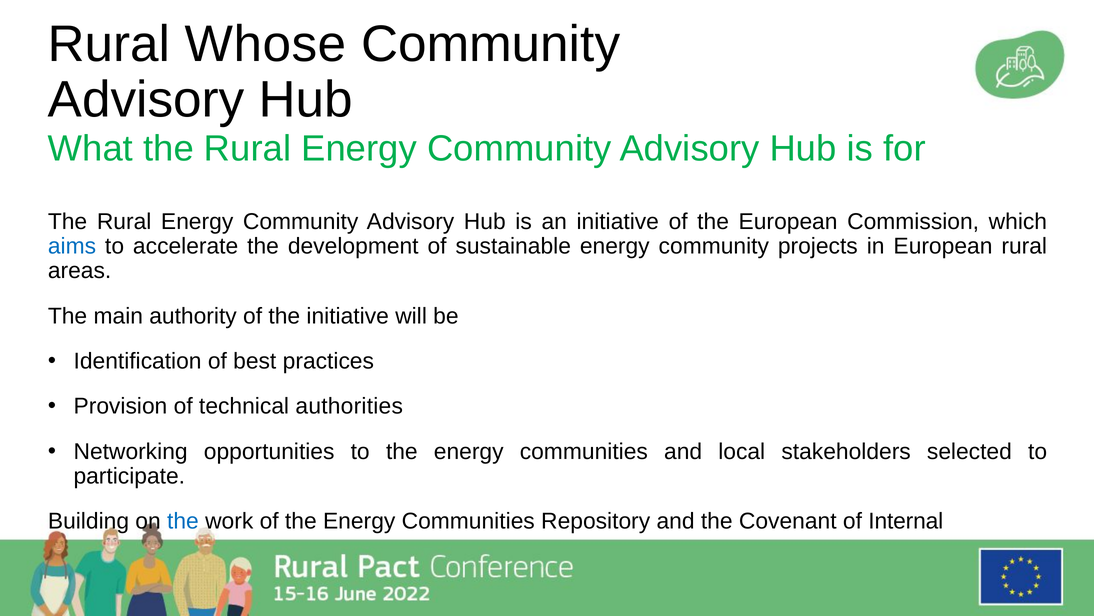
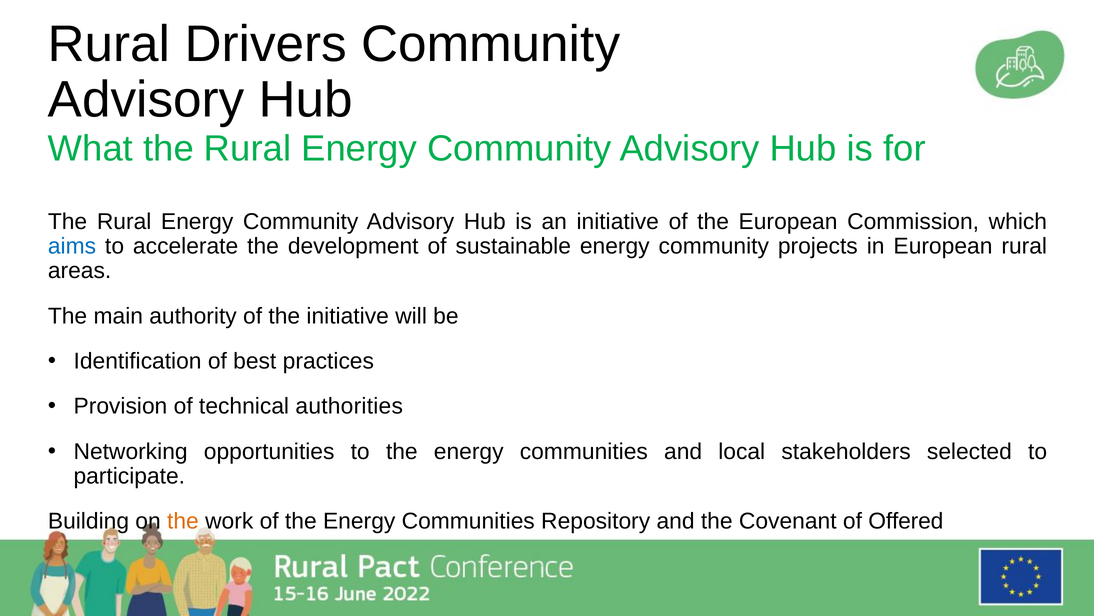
Whose: Whose -> Drivers
the at (183, 521) colour: blue -> orange
Internal: Internal -> Offered
